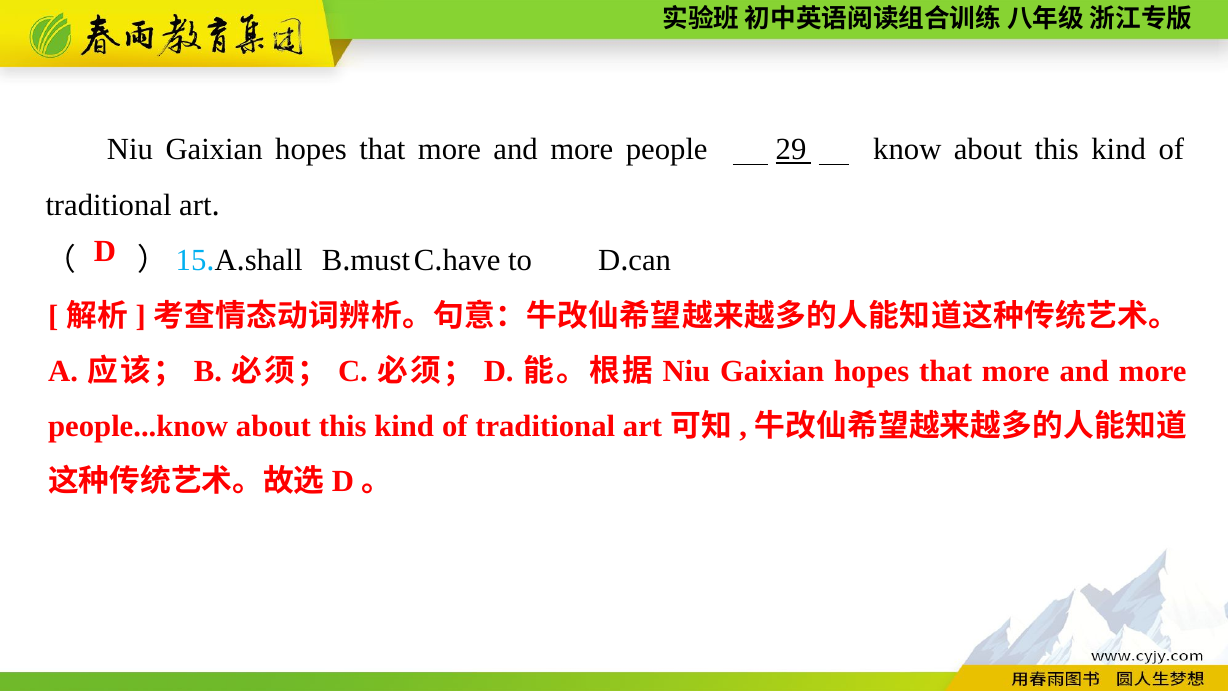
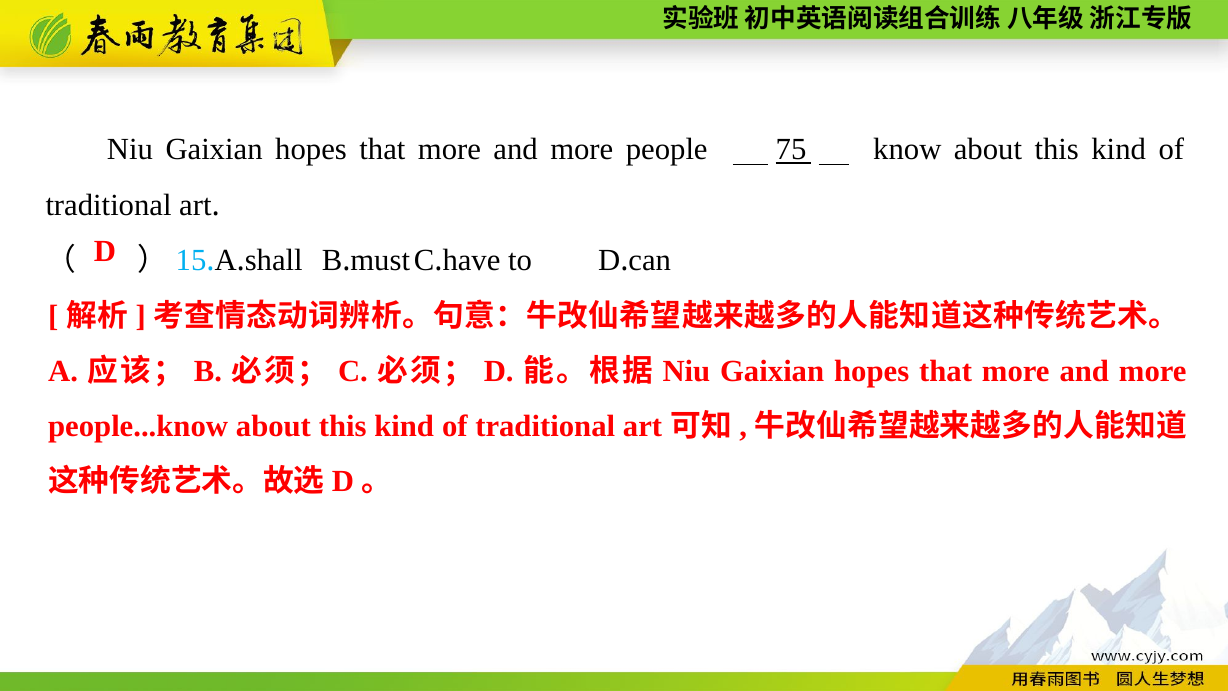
29: 29 -> 75
